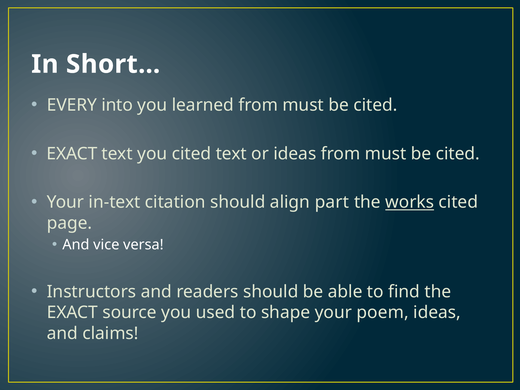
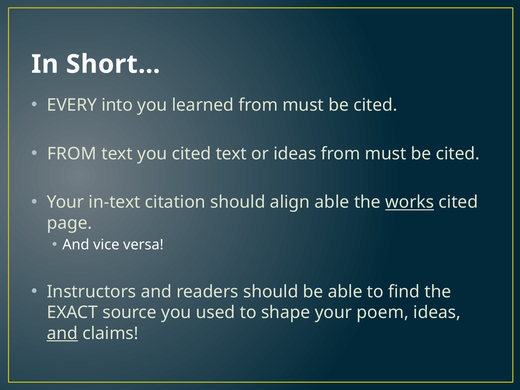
EXACT at (72, 154): EXACT -> FROM
align part: part -> able
and at (62, 333) underline: none -> present
